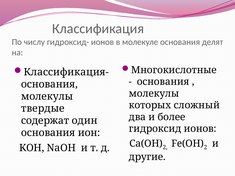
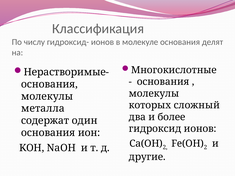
Классификация-: Классификация- -> Нерастворимые-
твердые: твердые -> металла
